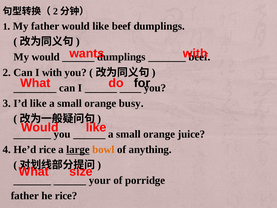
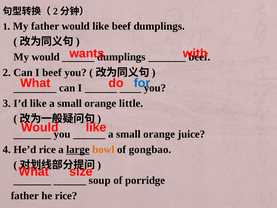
I with: with -> beef
for colour: black -> blue
busy: busy -> little
anything: anything -> gongbao
your: your -> soup
